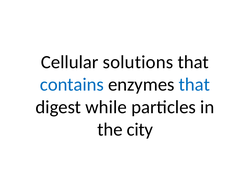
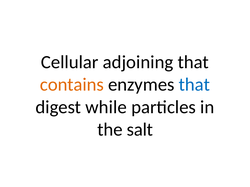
solutions: solutions -> adjoining
contains colour: blue -> orange
city: city -> salt
